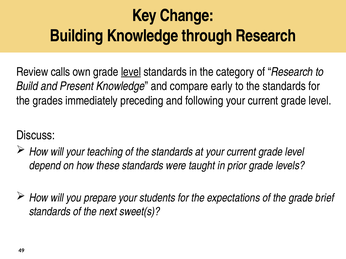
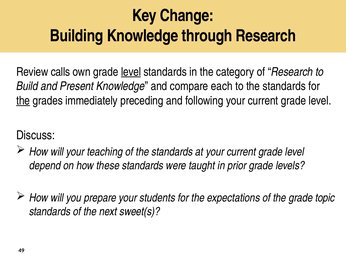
early: early -> each
the at (23, 101) underline: none -> present
brief: brief -> topic
